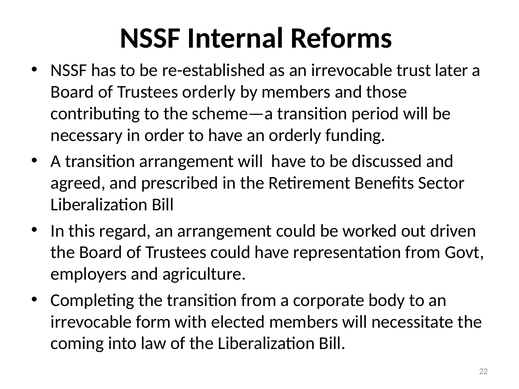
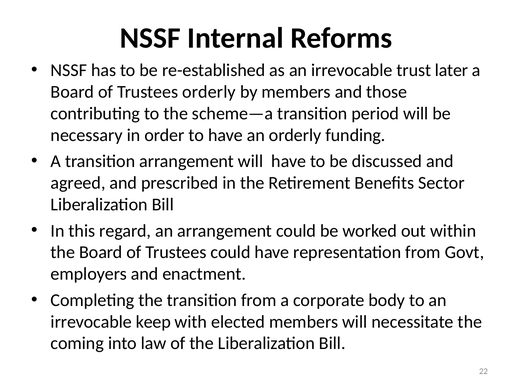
driven: driven -> within
agriculture: agriculture -> enactment
form: form -> keep
